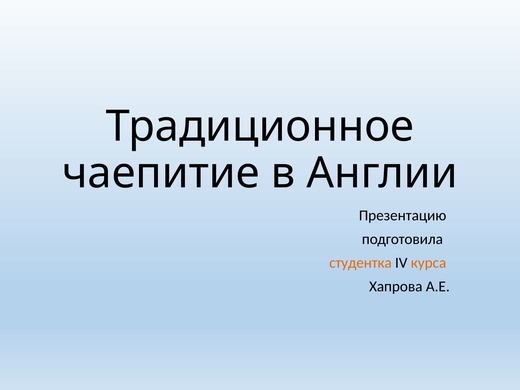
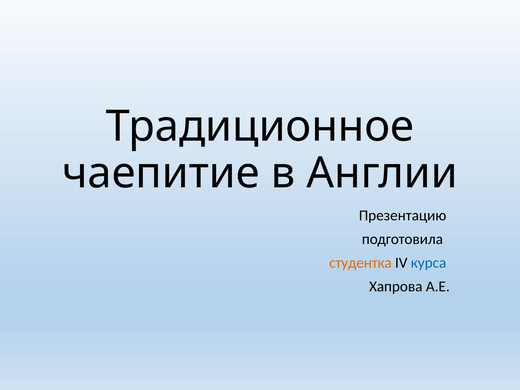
курса colour: orange -> blue
